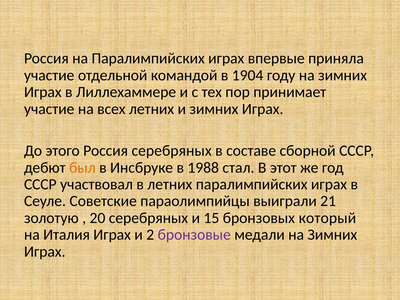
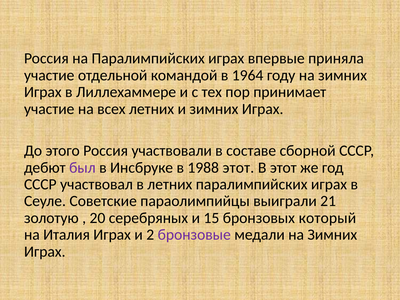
1904: 1904 -> 1964
Россия серебряных: серебряных -> участвовали
был colour: orange -> purple
1988 стал: стал -> этот
